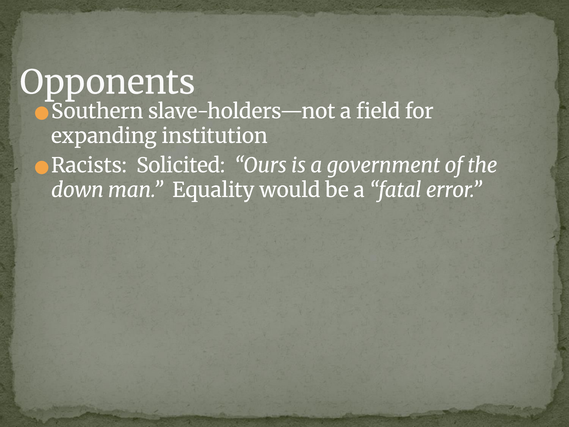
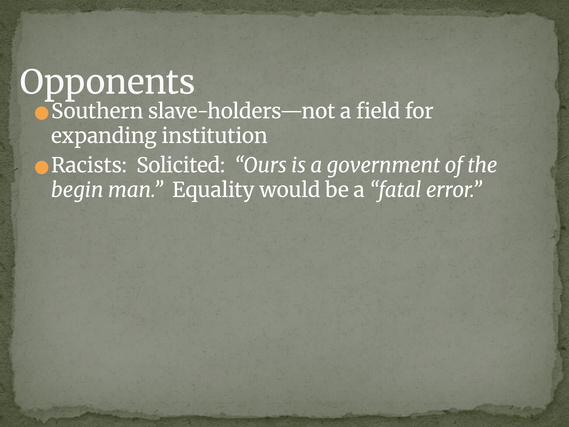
down: down -> begin
